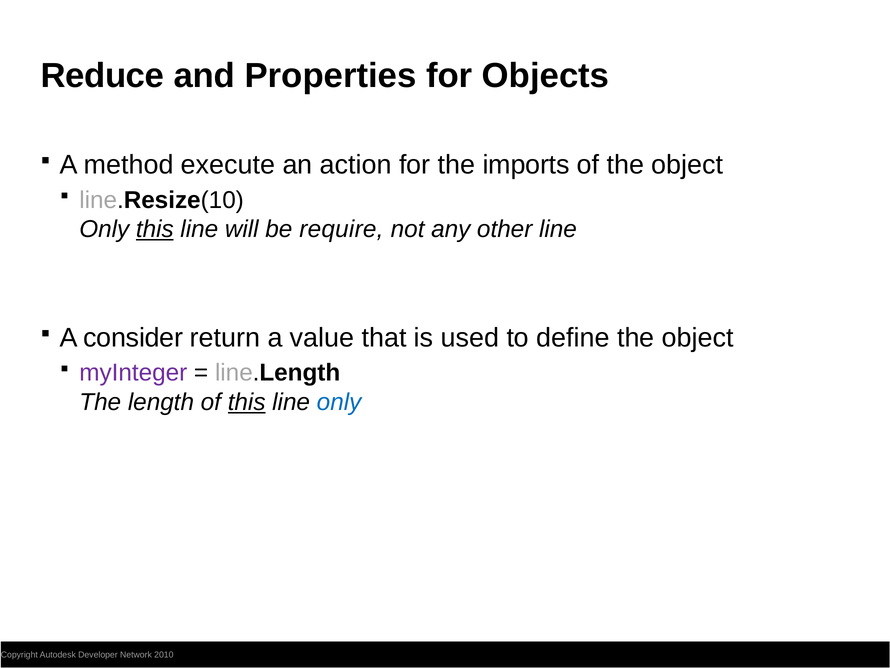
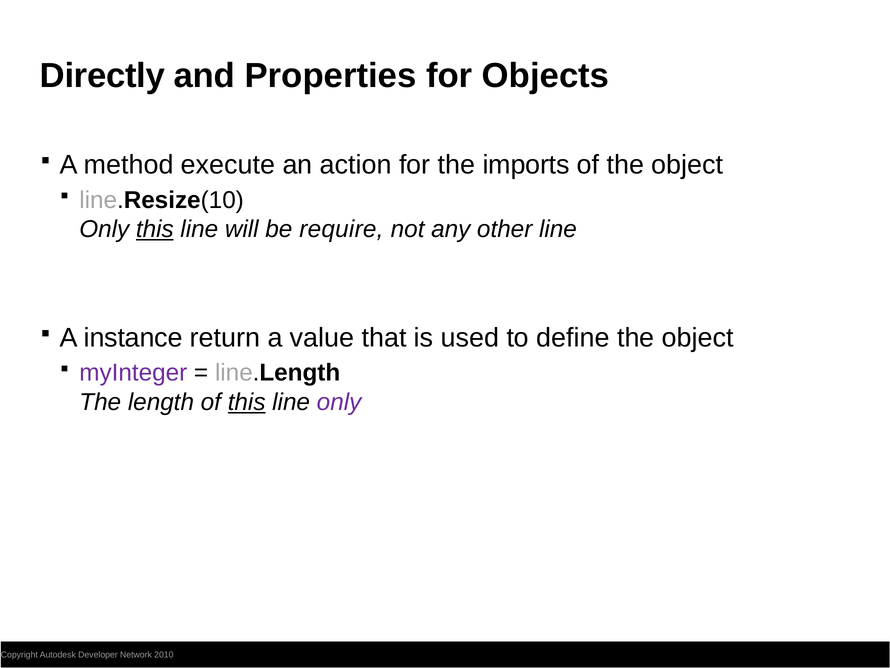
Reduce: Reduce -> Directly
consider: consider -> instance
only at (339, 402) colour: blue -> purple
